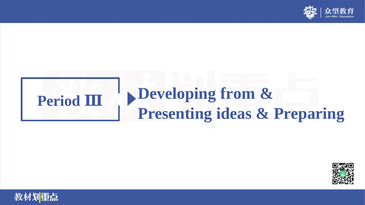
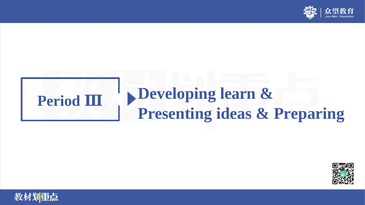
from: from -> learn
